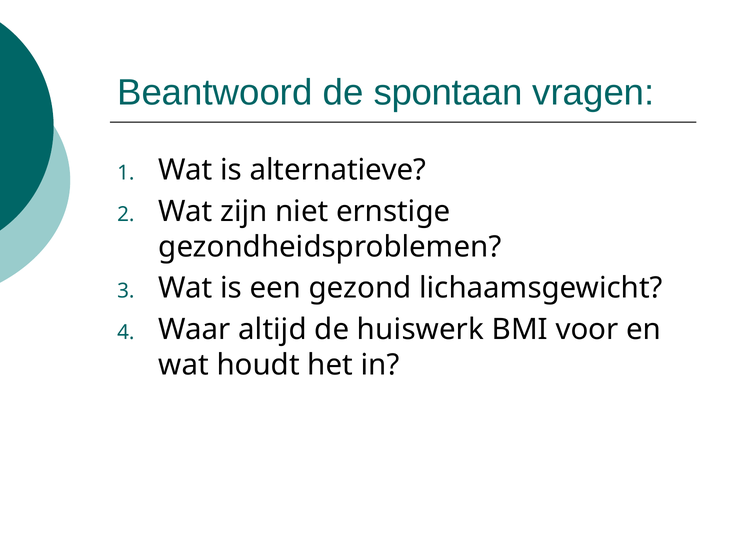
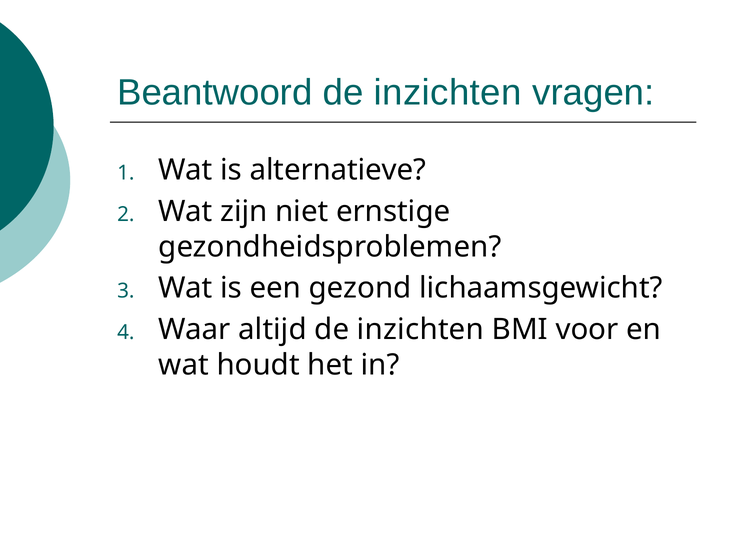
Beantwoord de spontaan: spontaan -> inzichten
huiswerk at (421, 329): huiswerk -> inzichten
